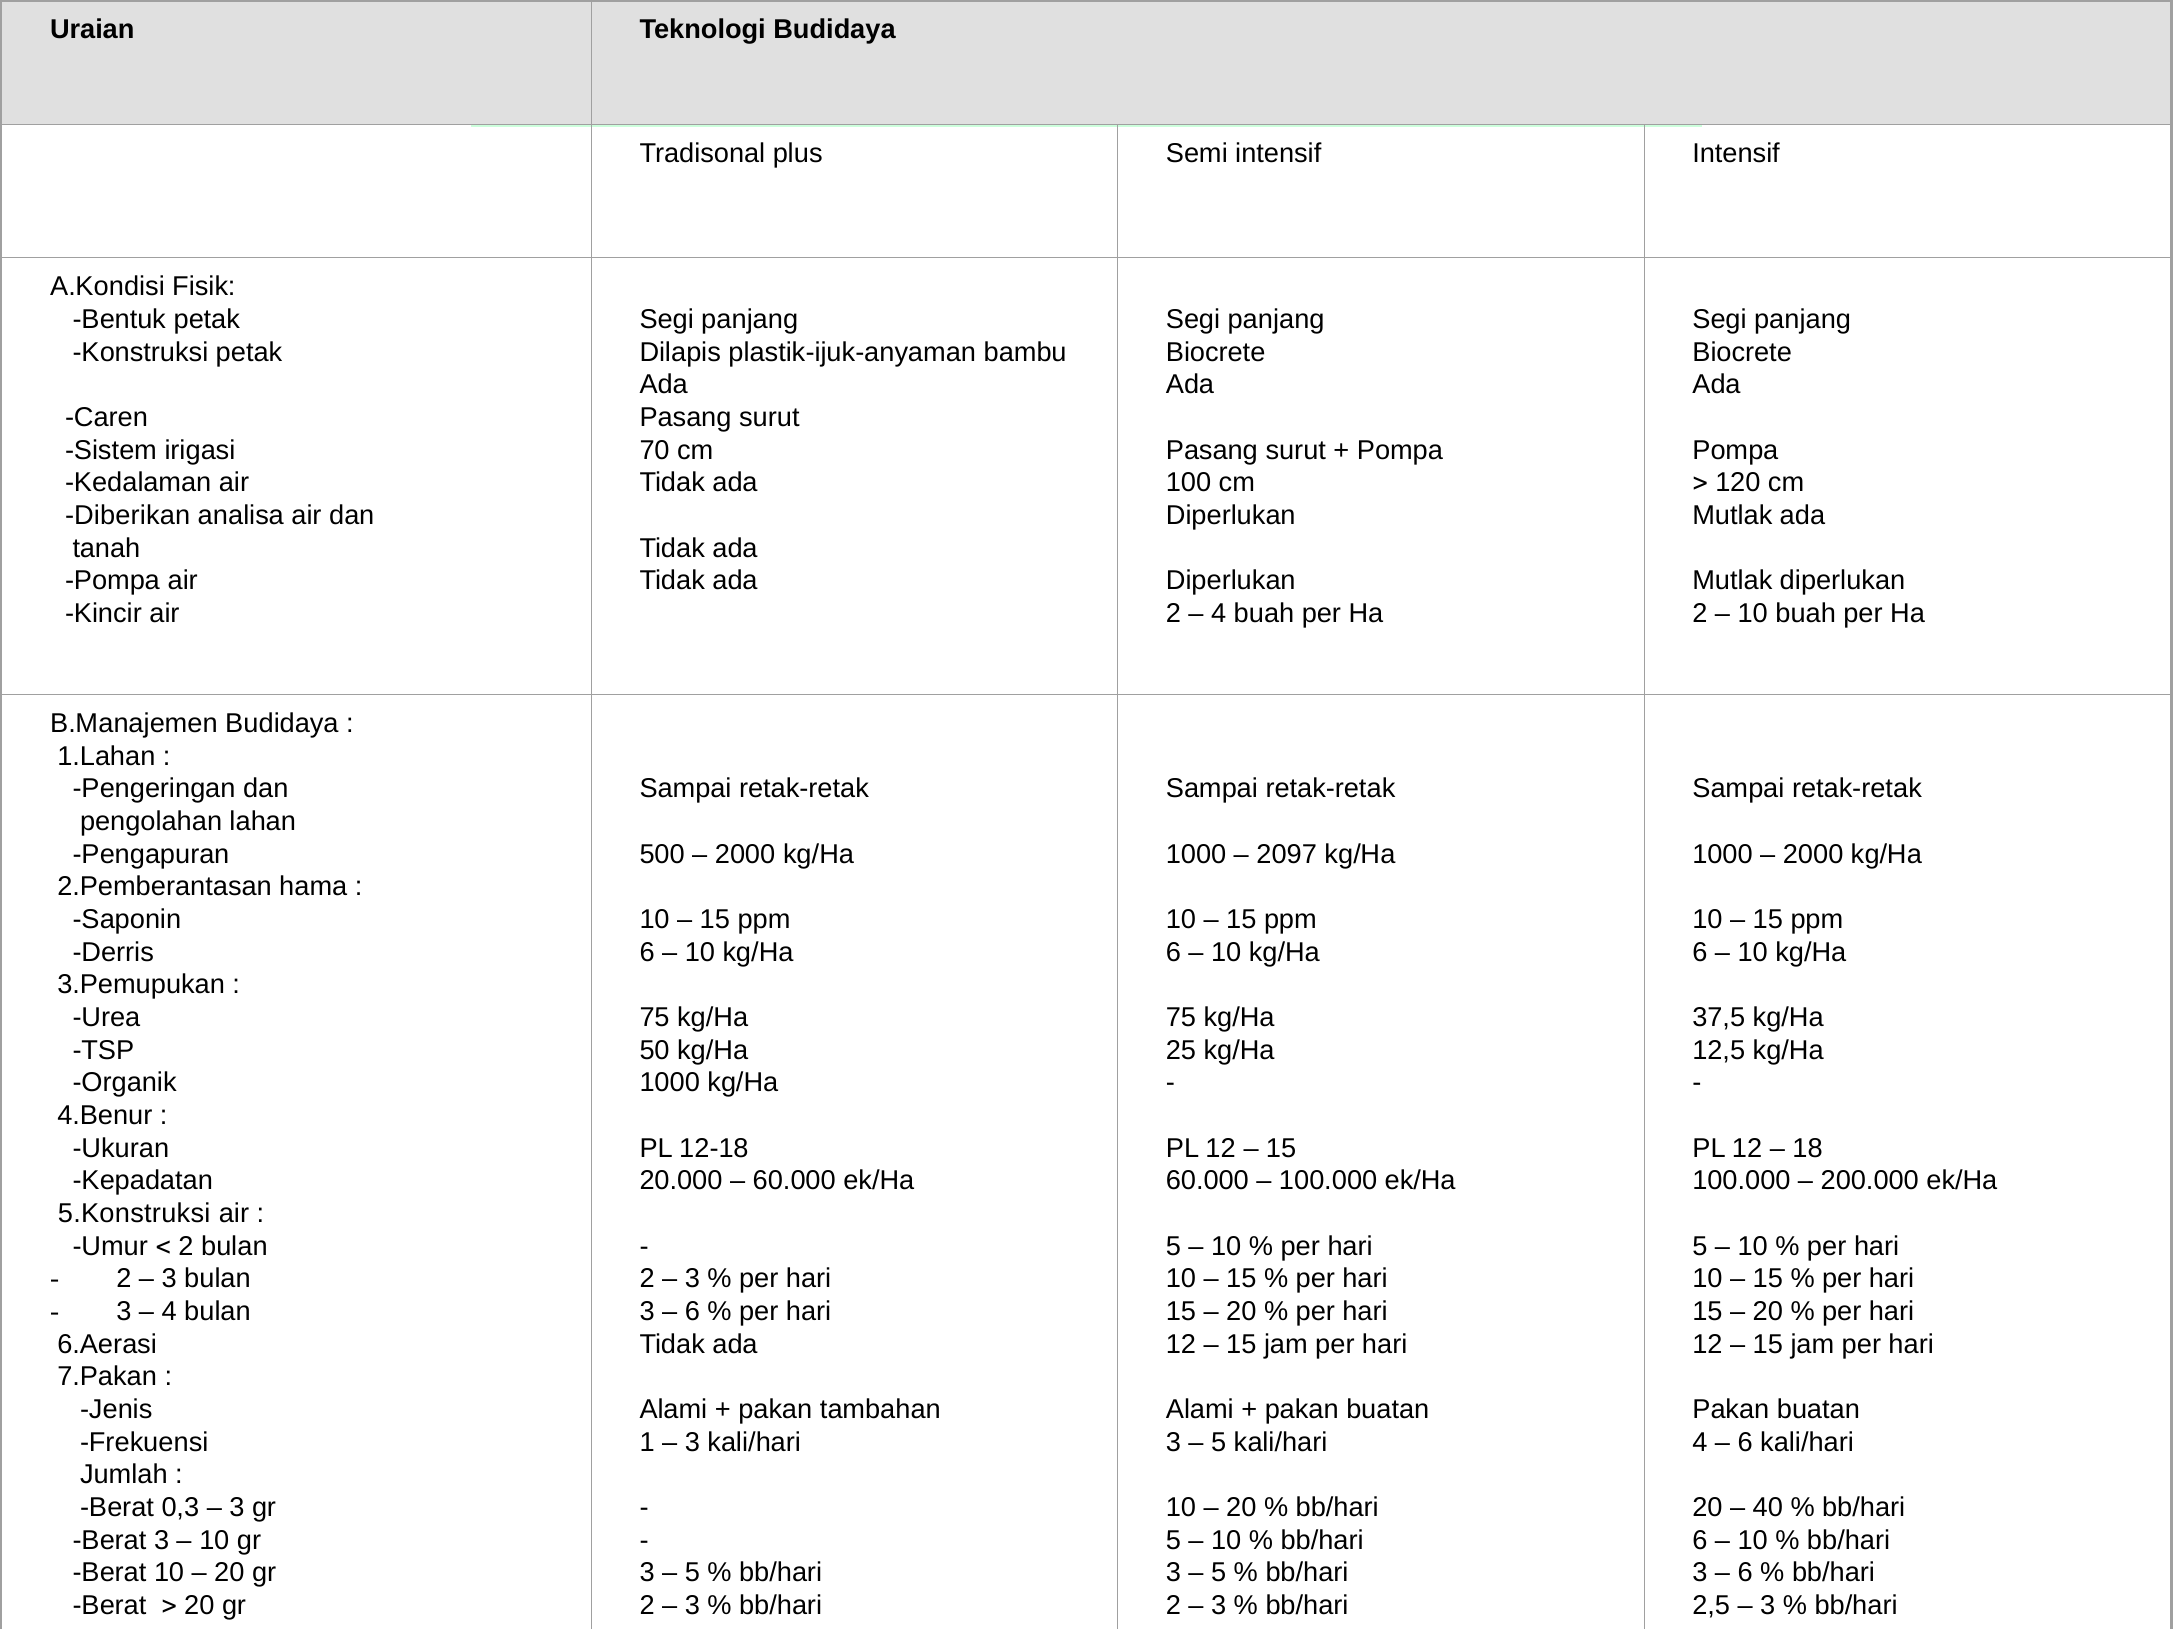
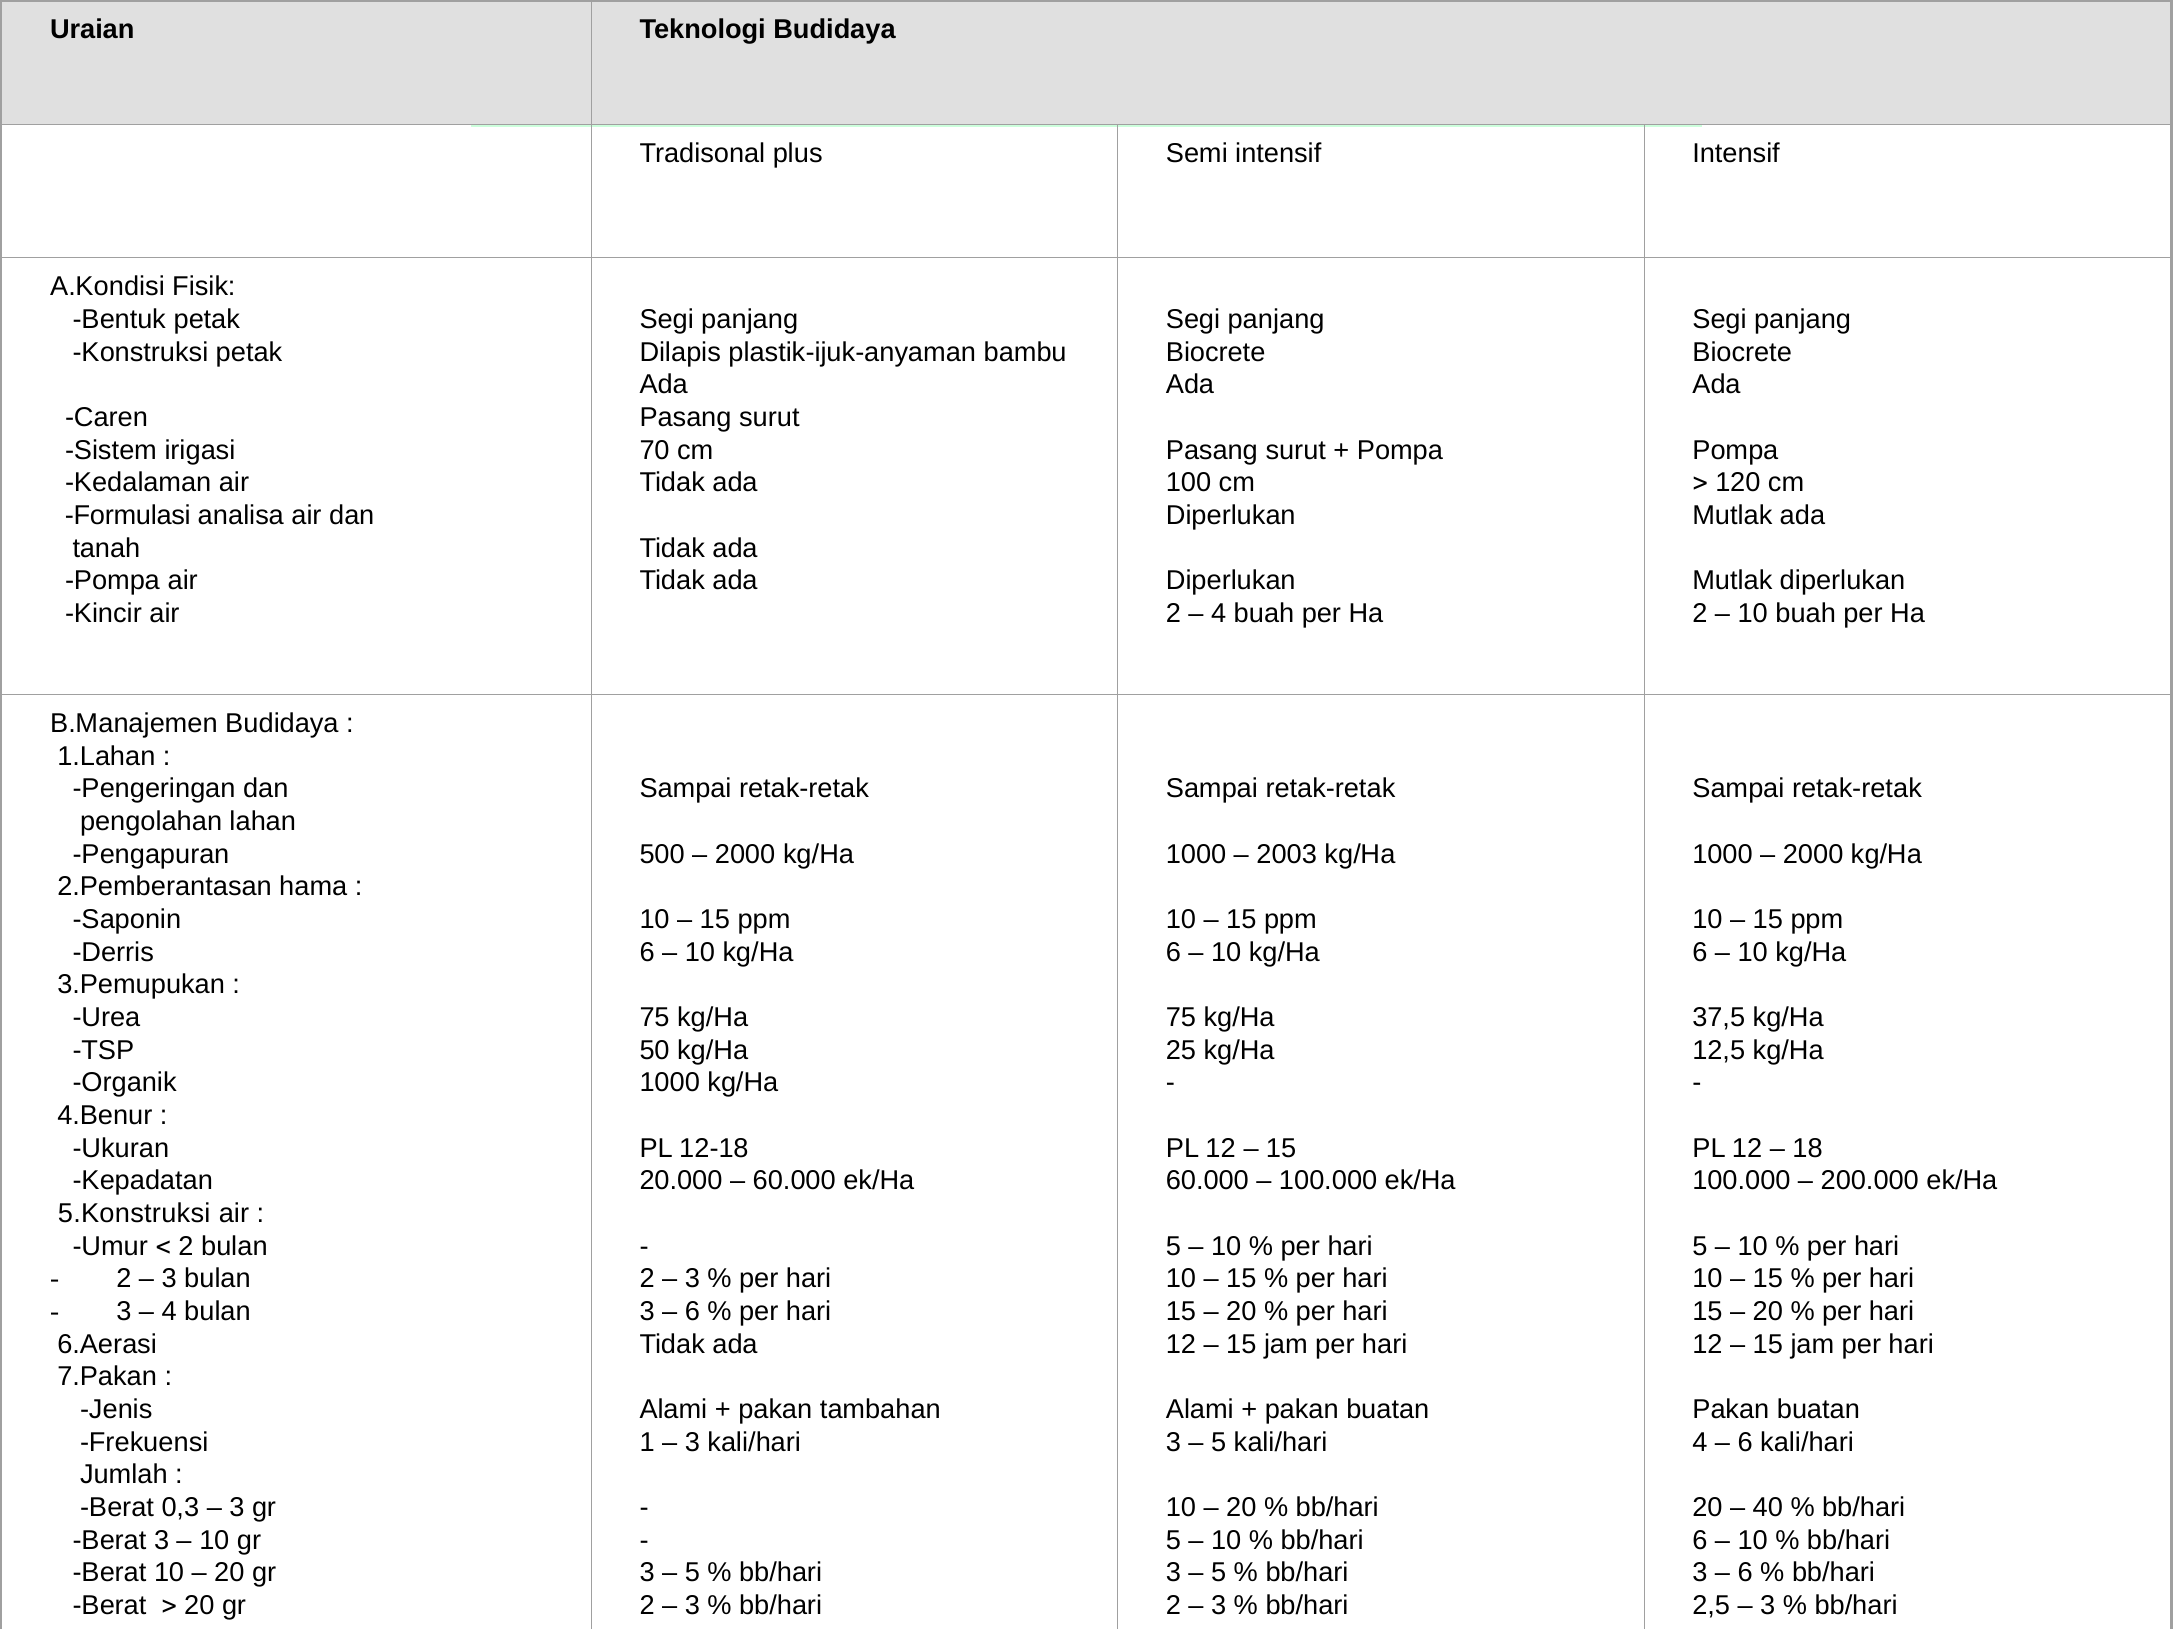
Diberikan: Diberikan -> Formulasi
2097: 2097 -> 2003
